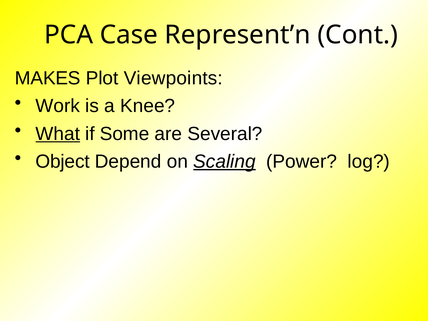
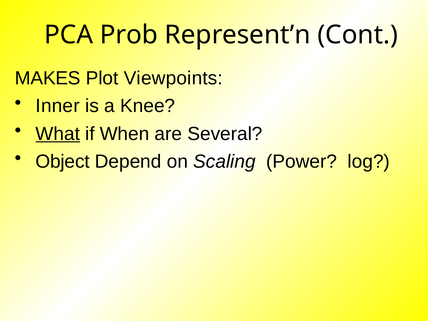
Case: Case -> Prob
Work: Work -> Inner
Some: Some -> When
Scaling underline: present -> none
